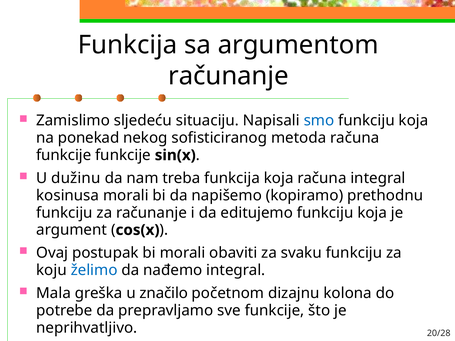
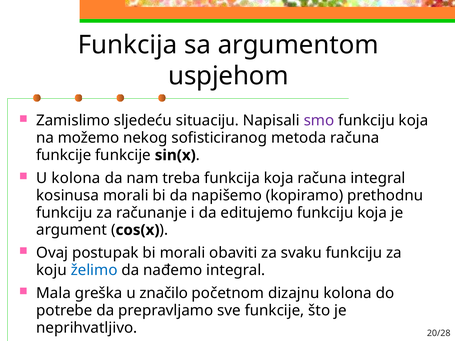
računanje at (228, 76): računanje -> uspjehom
smo colour: blue -> purple
ponekad: ponekad -> možemo
U dužinu: dužinu -> kolona
